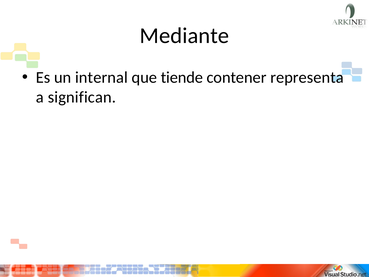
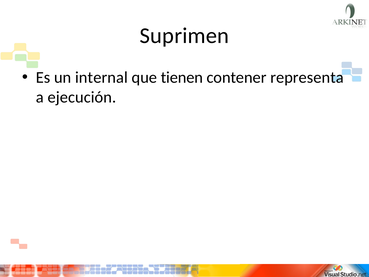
Mediante: Mediante -> Suprimen
tiende: tiende -> tienen
significan: significan -> ejecución
